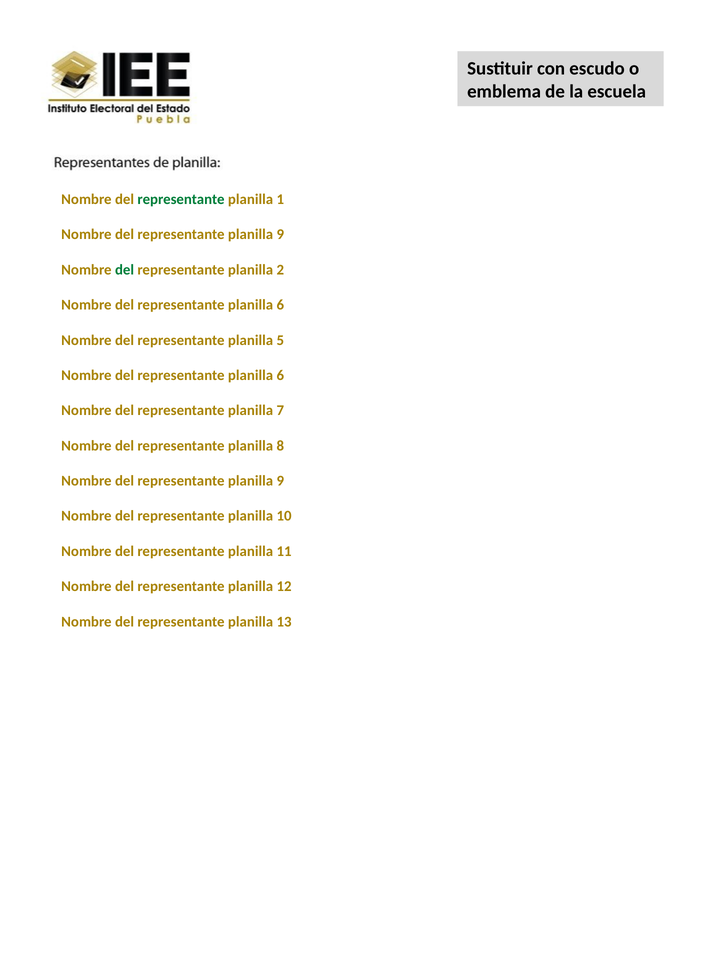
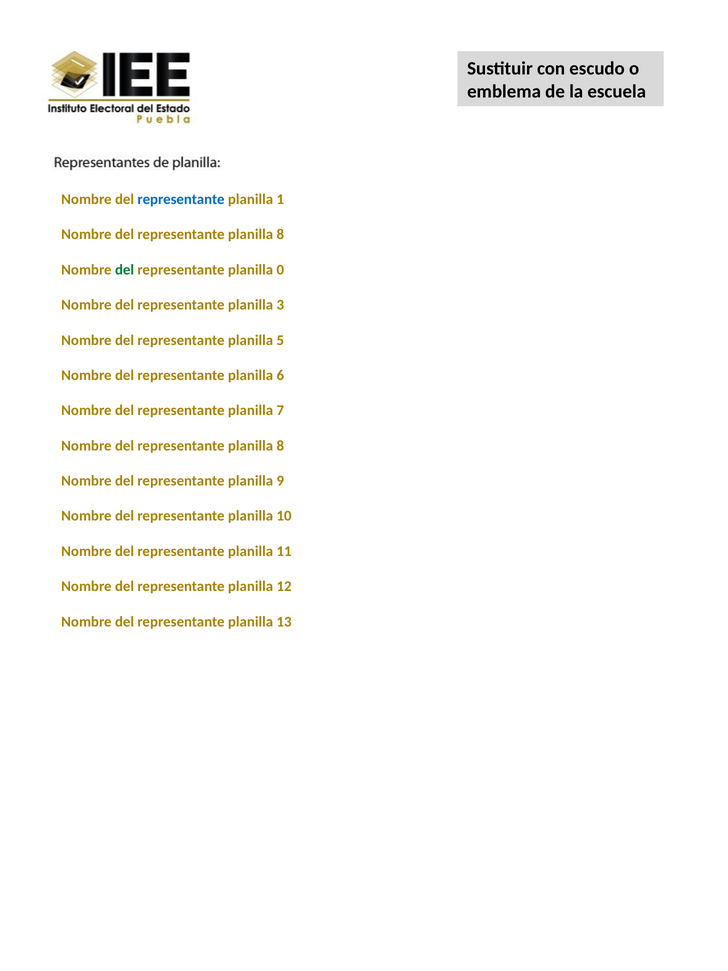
representante at (181, 199) colour: green -> blue
9 at (280, 234): 9 -> 8
2: 2 -> 0
6 at (280, 305): 6 -> 3
